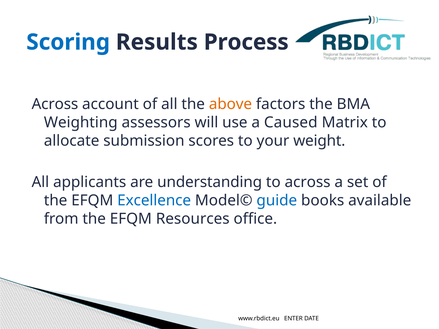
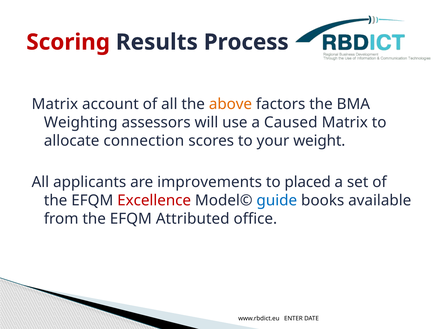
Scoring colour: blue -> red
Across at (55, 104): Across -> Matrix
submission: submission -> connection
understanding: understanding -> improvements
to across: across -> placed
Excellence colour: blue -> red
Resources: Resources -> Attributed
